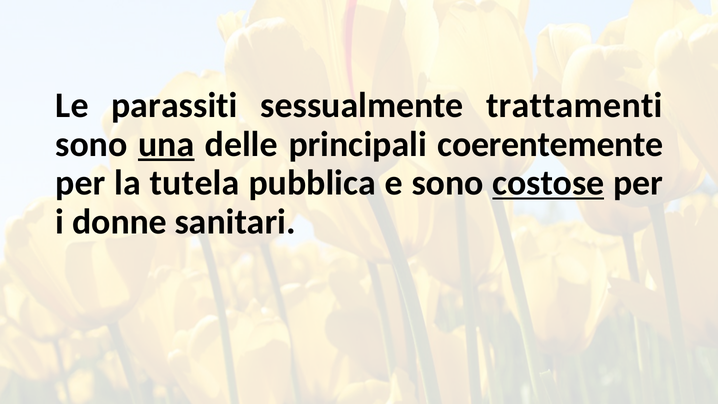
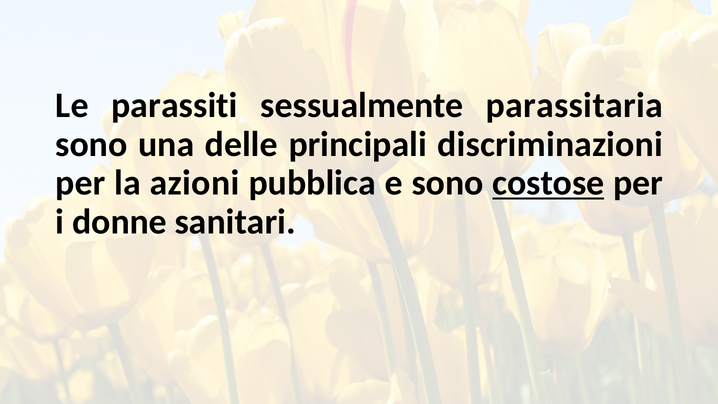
trattamenti: trattamenti -> parassitaria
una underline: present -> none
coerentemente: coerentemente -> discriminazioni
tutela: tutela -> azioni
